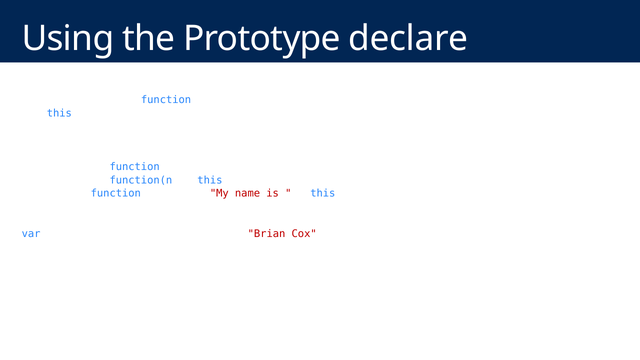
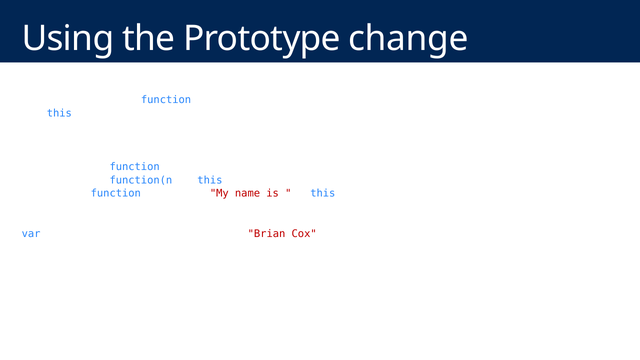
declare: declare -> change
